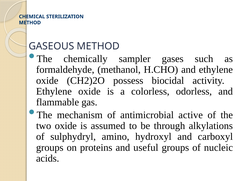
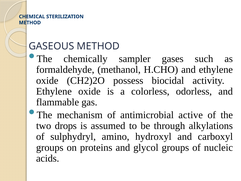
two oxide: oxide -> drops
useful: useful -> glycol
